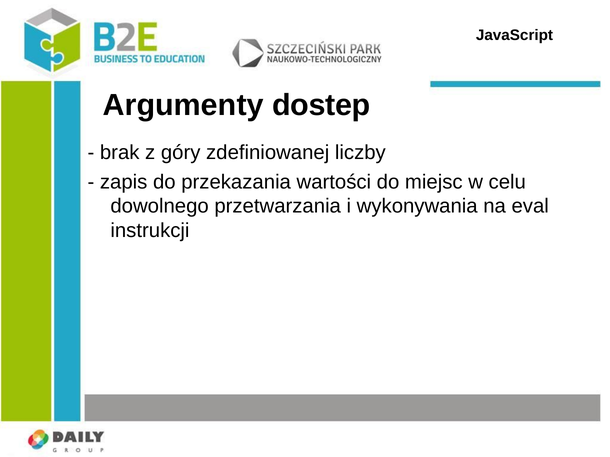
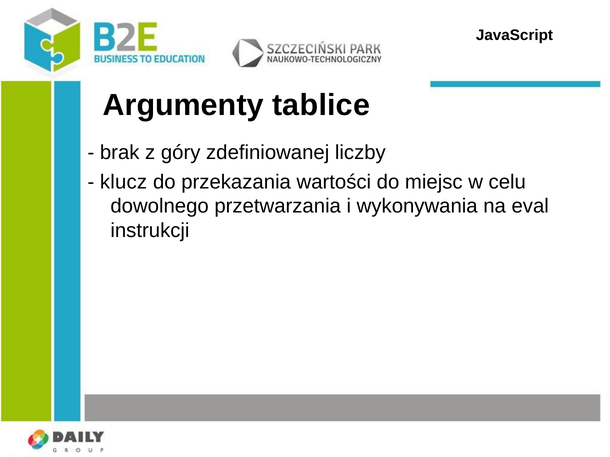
dostep: dostep -> tablice
zapis: zapis -> klucz
